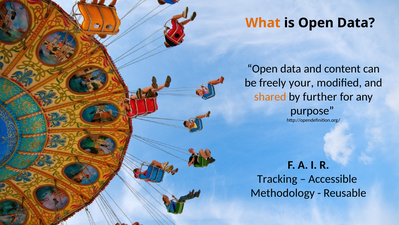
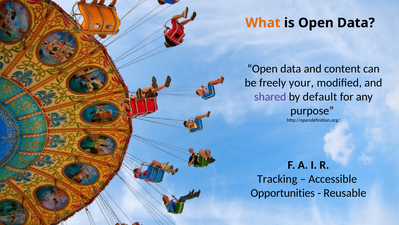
shared colour: orange -> purple
further: further -> default
Methodology: Methodology -> Opportunities
